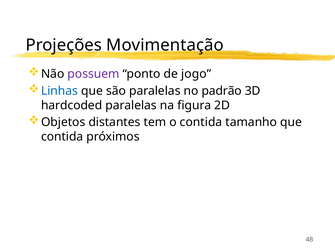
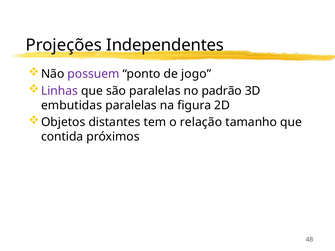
Movimentação: Movimentação -> Independentes
Linhas colour: blue -> purple
hardcoded: hardcoded -> embutidas
o contida: contida -> relação
